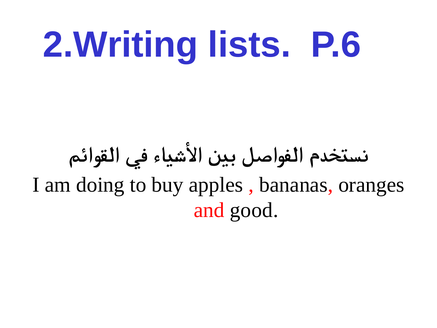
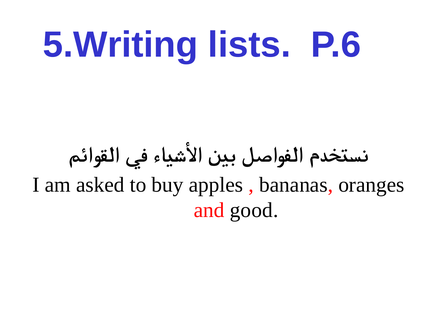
2.Writing: 2.Writing -> 5.Writing
doing: doing -> asked
